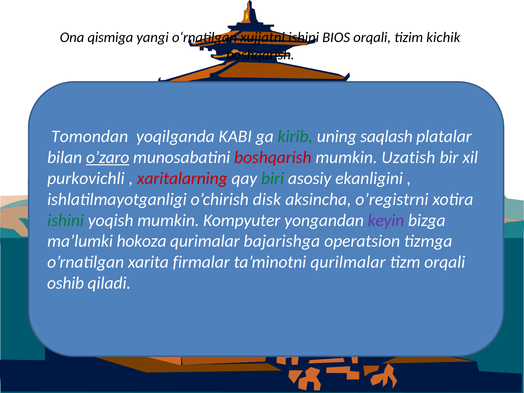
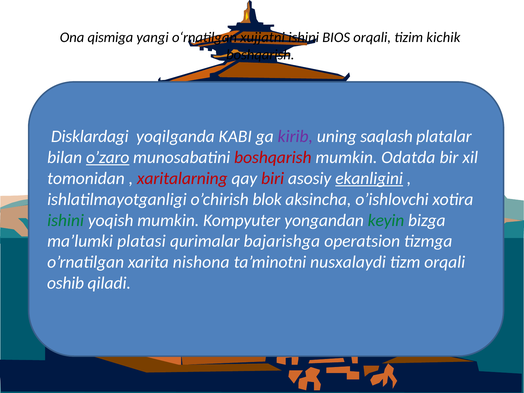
Tomondan: Tomondan -> Disklardagi
kirib colour: green -> purple
Uzatish: Uzatish -> Odatda
purkovichli: purkovichli -> tomonidan
biri colour: green -> red
ekanligini underline: none -> present
disk: disk -> blok
o’registrni: o’registrni -> o’ishlovchi
keyin colour: purple -> green
hokoza: hokoza -> platasi
firmalar: firmalar -> nishona
qurilmalar: qurilmalar -> nusxalaydi
